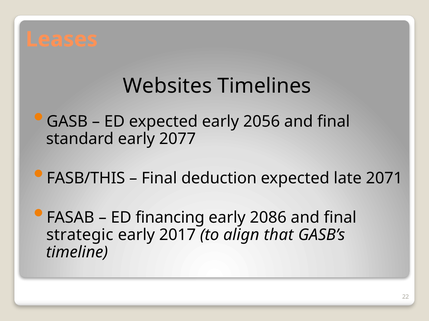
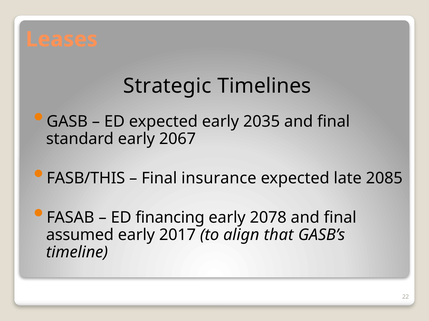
Websites: Websites -> Strategic
2056: 2056 -> 2035
2077: 2077 -> 2067
deduction: deduction -> insurance
2071: 2071 -> 2085
2086: 2086 -> 2078
strategic: strategic -> assumed
